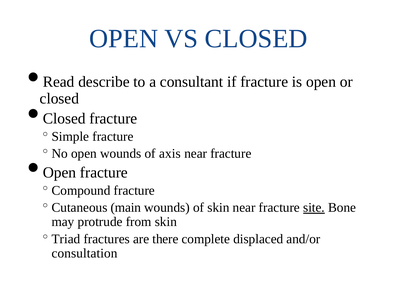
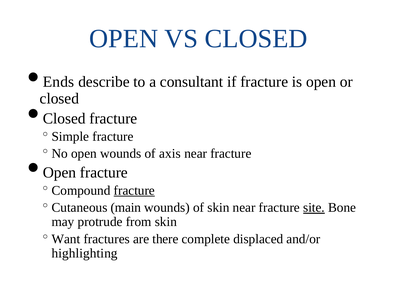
Read: Read -> Ends
fracture at (134, 190) underline: none -> present
Triad: Triad -> Want
consultation: consultation -> highlighting
